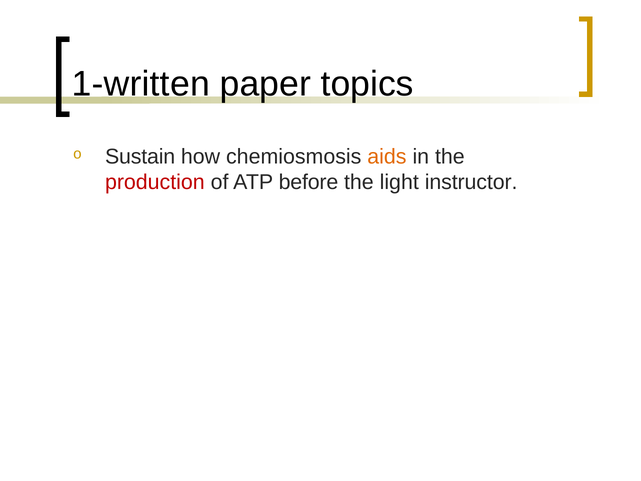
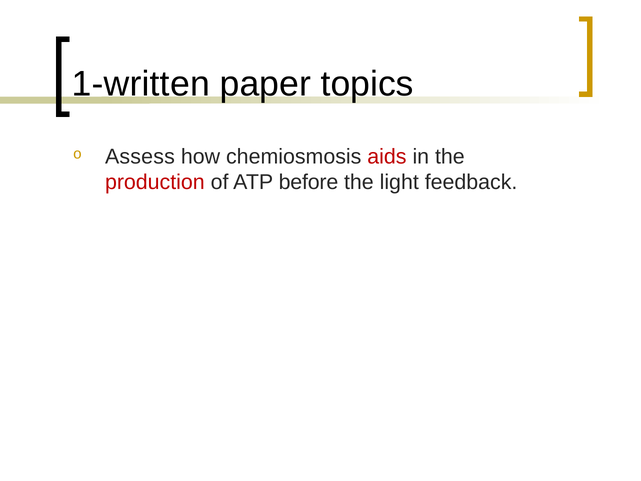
Sustain: Sustain -> Assess
aids colour: orange -> red
instructor: instructor -> feedback
